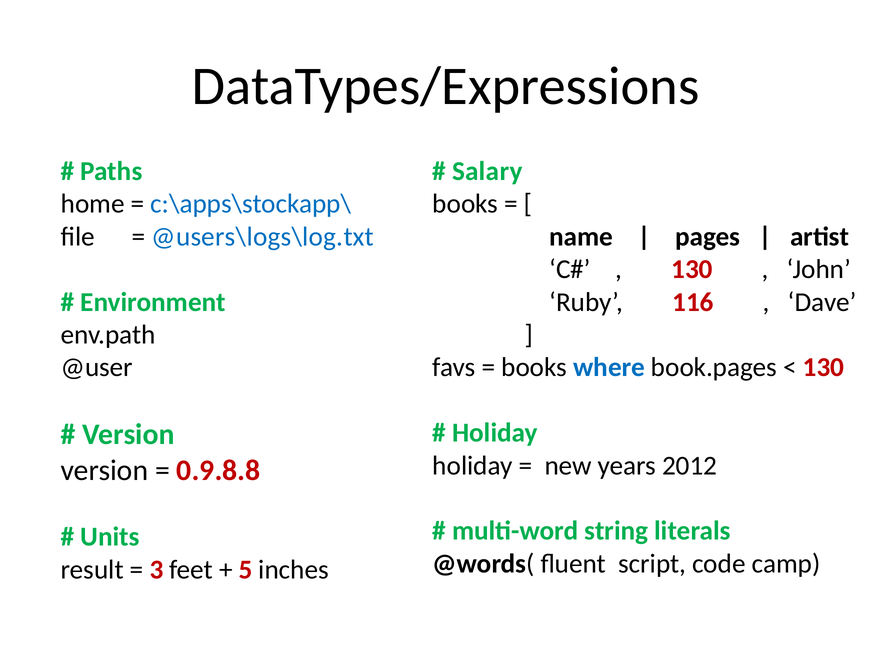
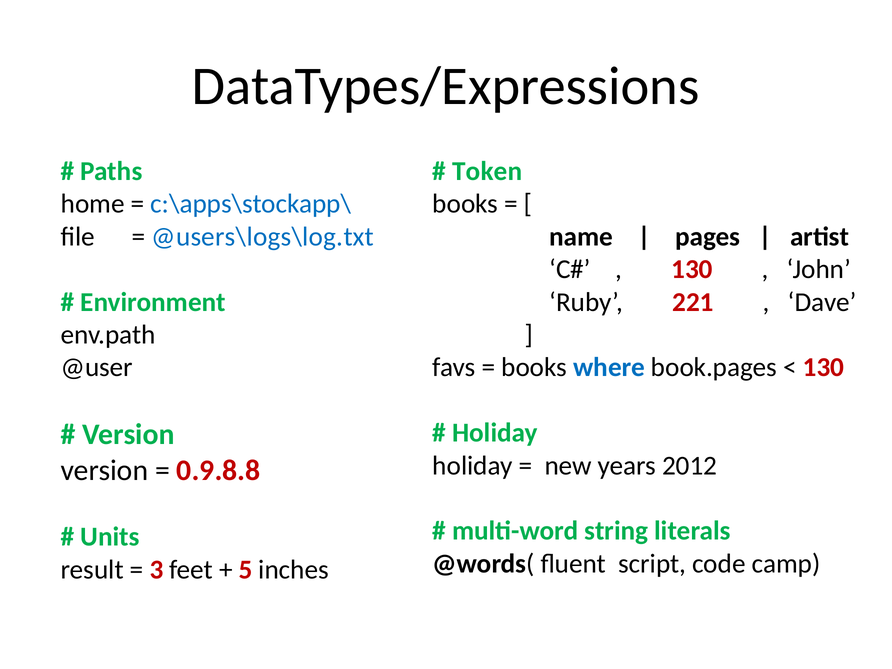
Salary: Salary -> Token
116: 116 -> 221
